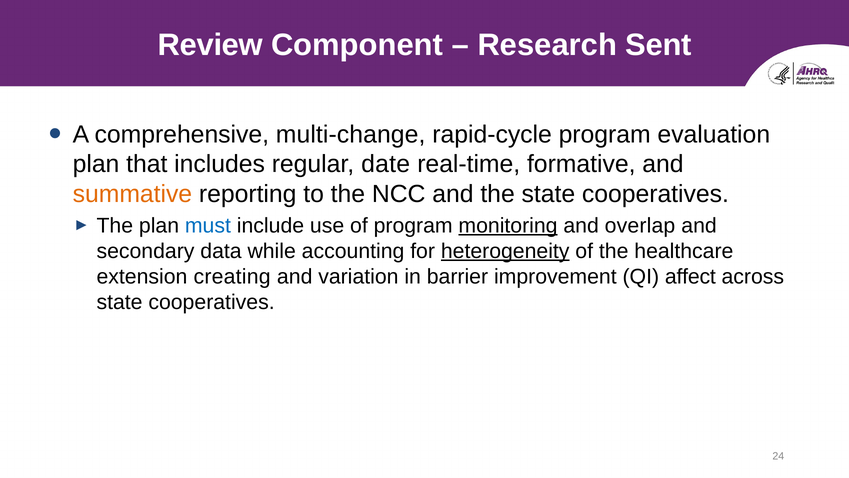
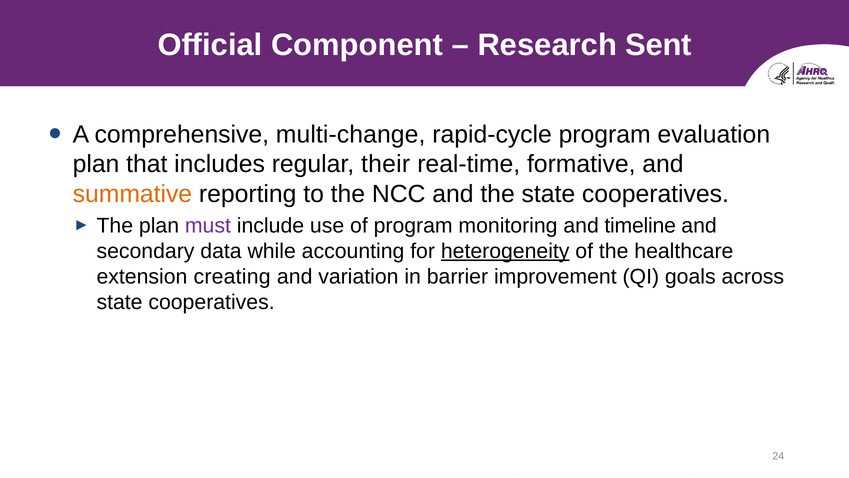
Review: Review -> Official
date: date -> their
must colour: blue -> purple
monitoring underline: present -> none
overlap: overlap -> timeline
affect: affect -> goals
